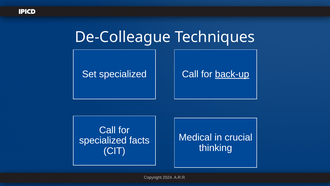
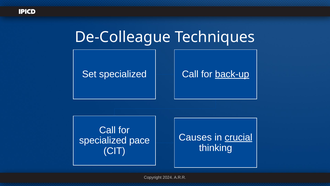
Medical: Medical -> Causes
crucial underline: none -> present
facts: facts -> pace
